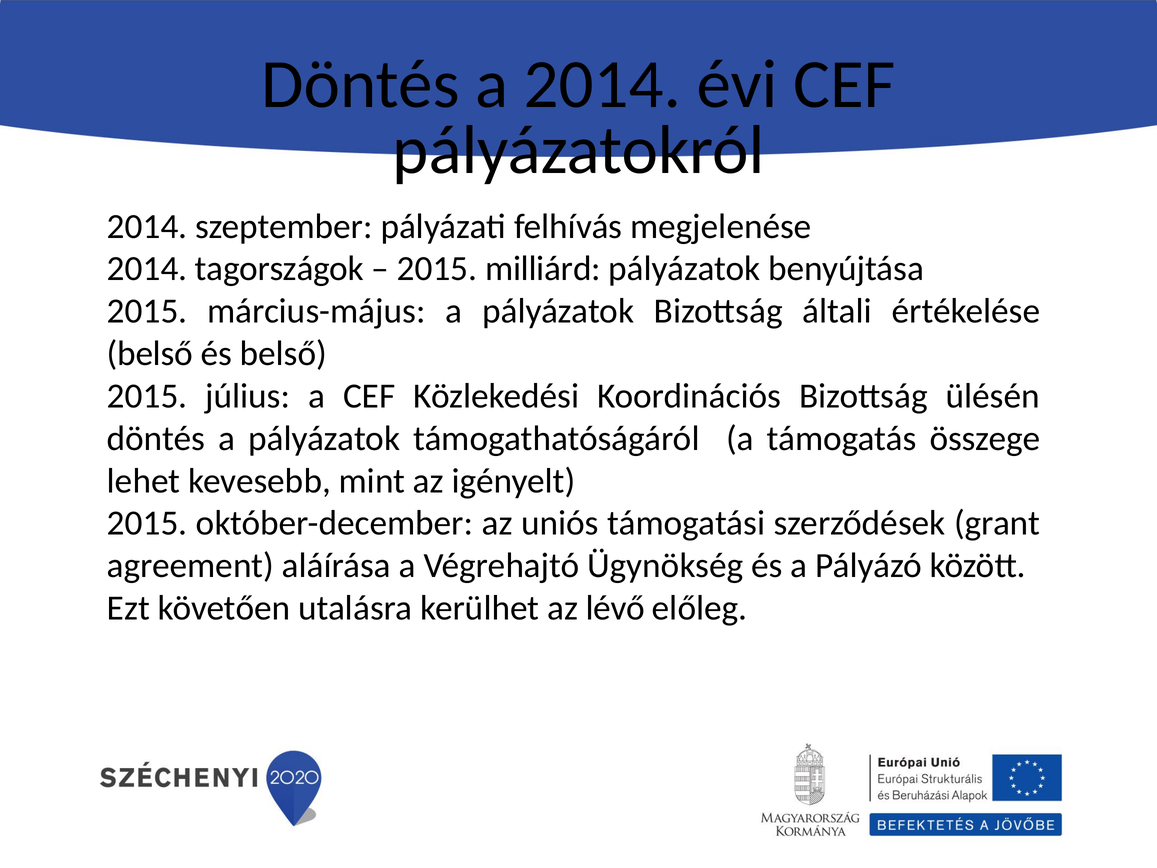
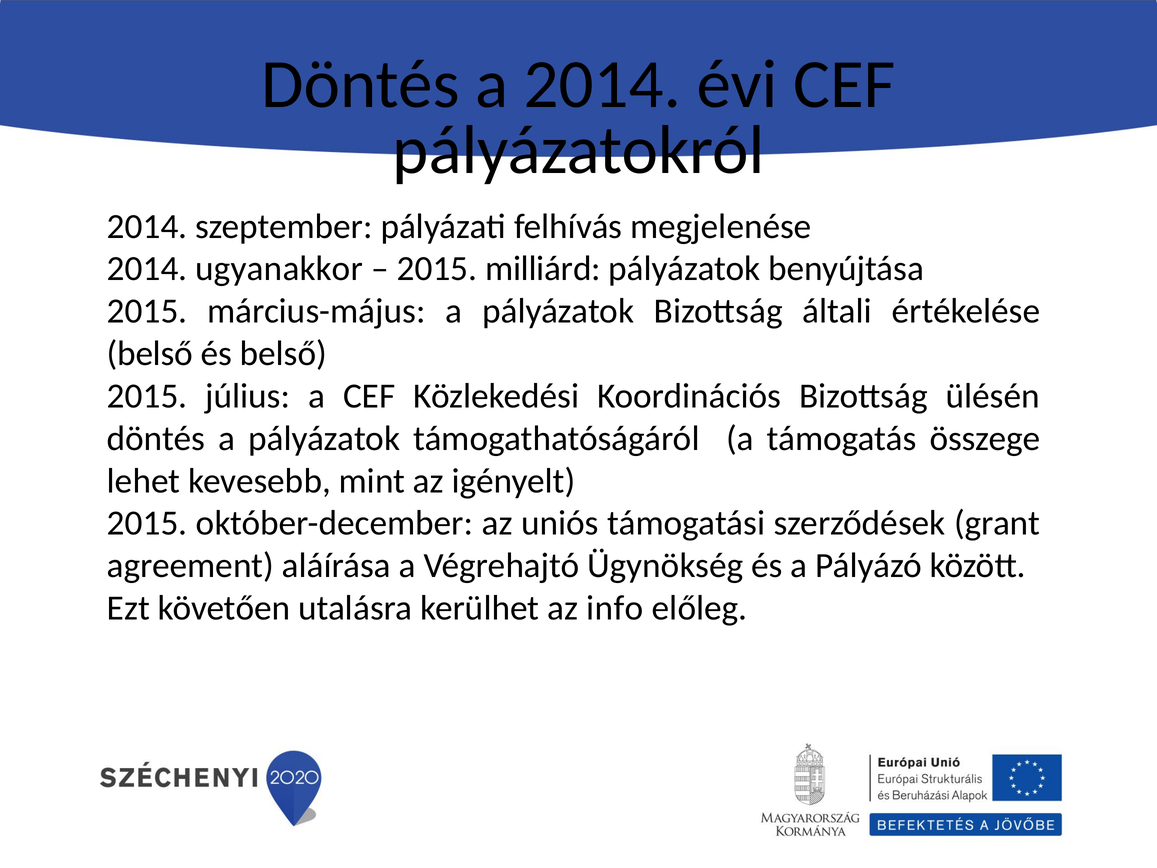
tagországok: tagországok -> ugyanakkor
lévő: lévő -> info
